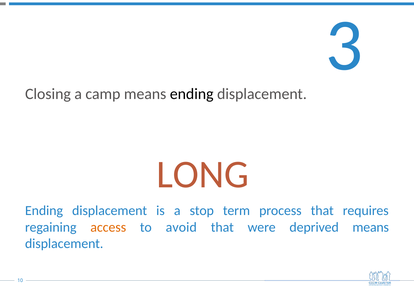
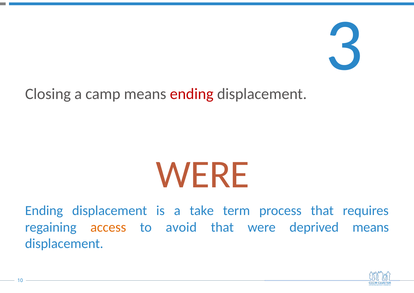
ending at (192, 94) colour: black -> red
LONG at (203, 174): LONG -> WERE
stop: stop -> take
